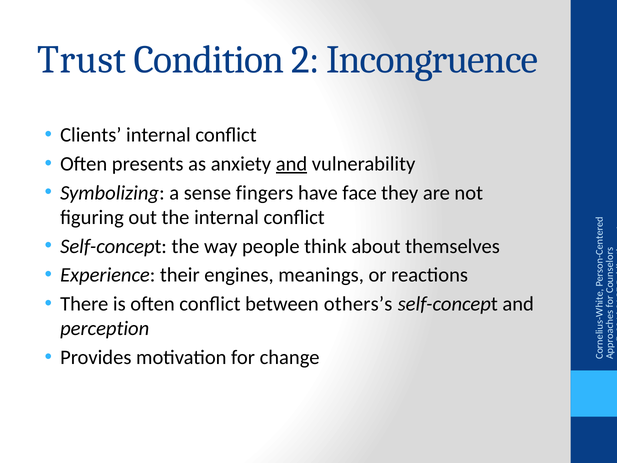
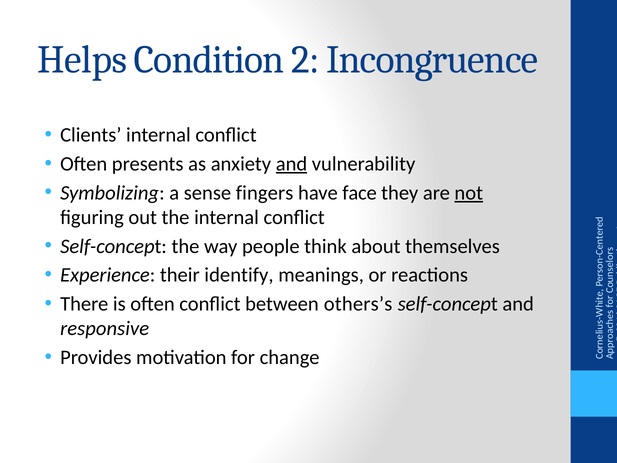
Trust: Trust -> Helps
not underline: none -> present
engines: engines -> identify
perception: perception -> responsive
